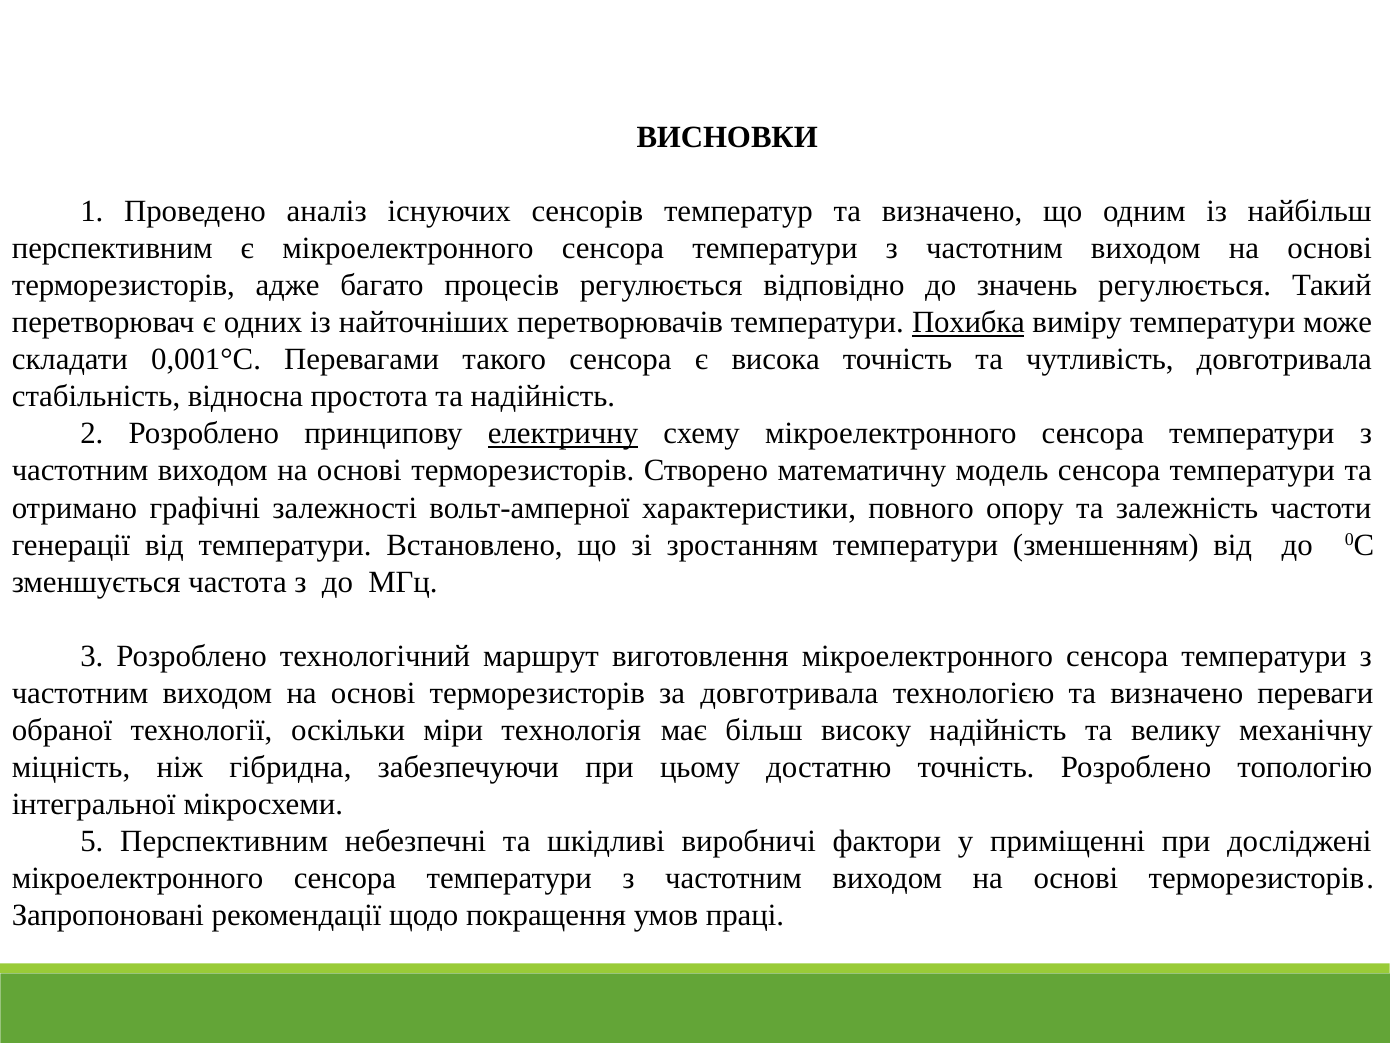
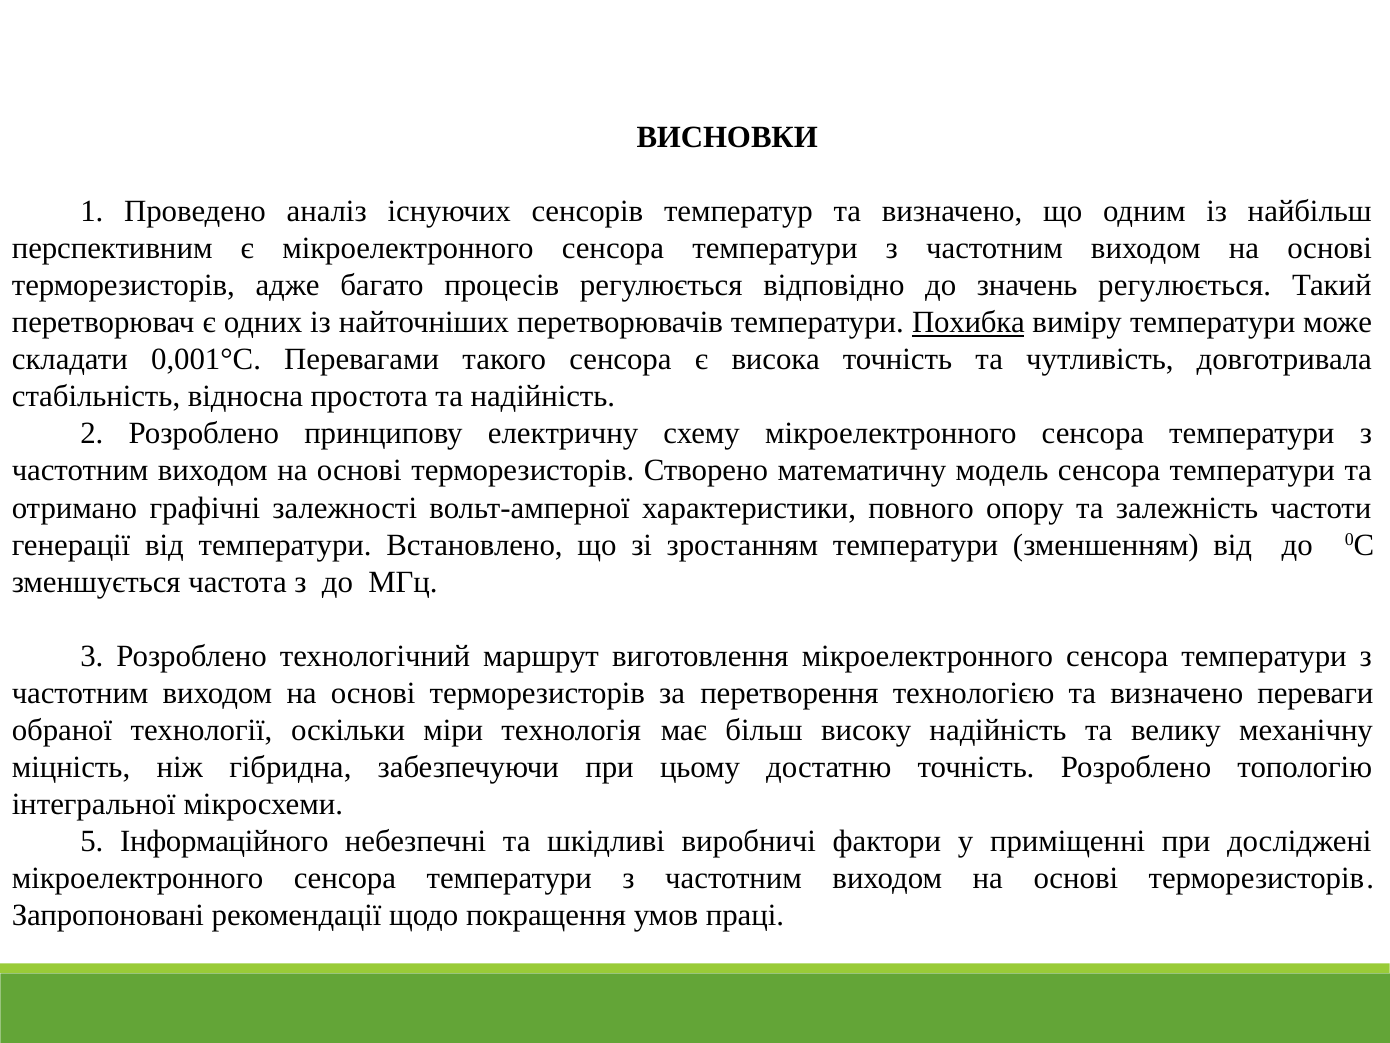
електричну underline: present -> none
за довготривала: довготривала -> перетворення
5 Перспективним: Перспективним -> Інформаційного
